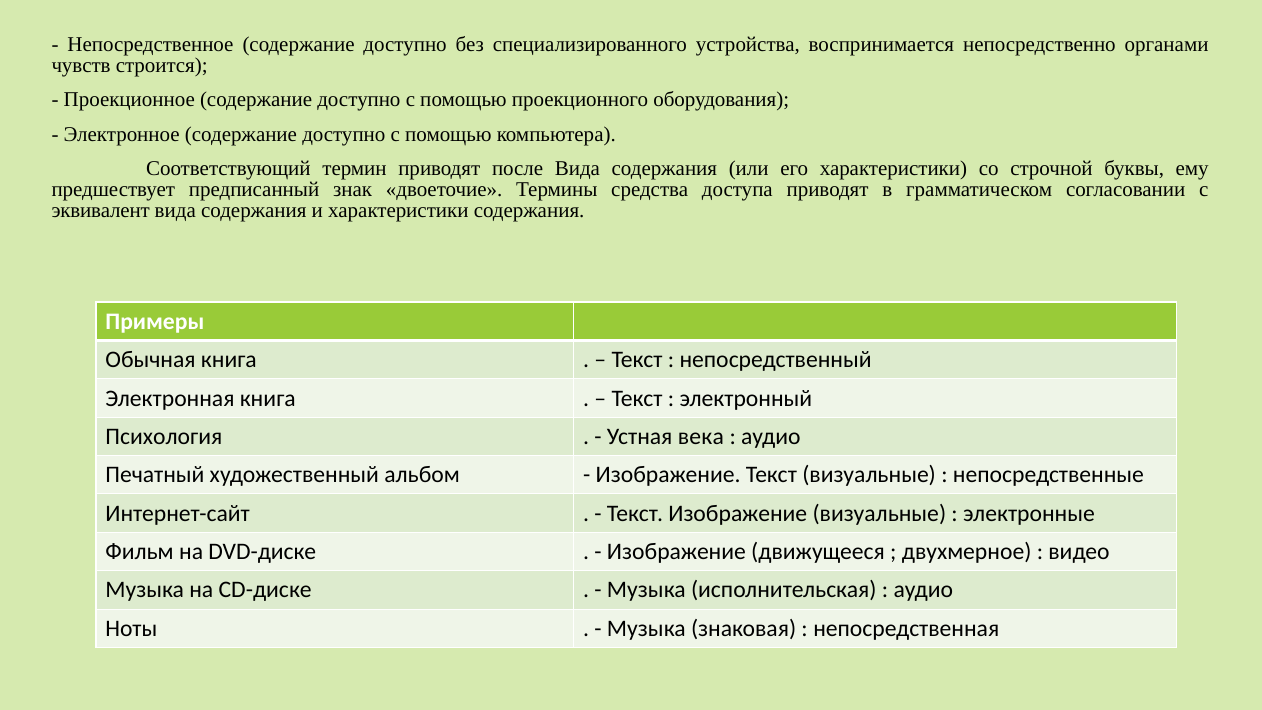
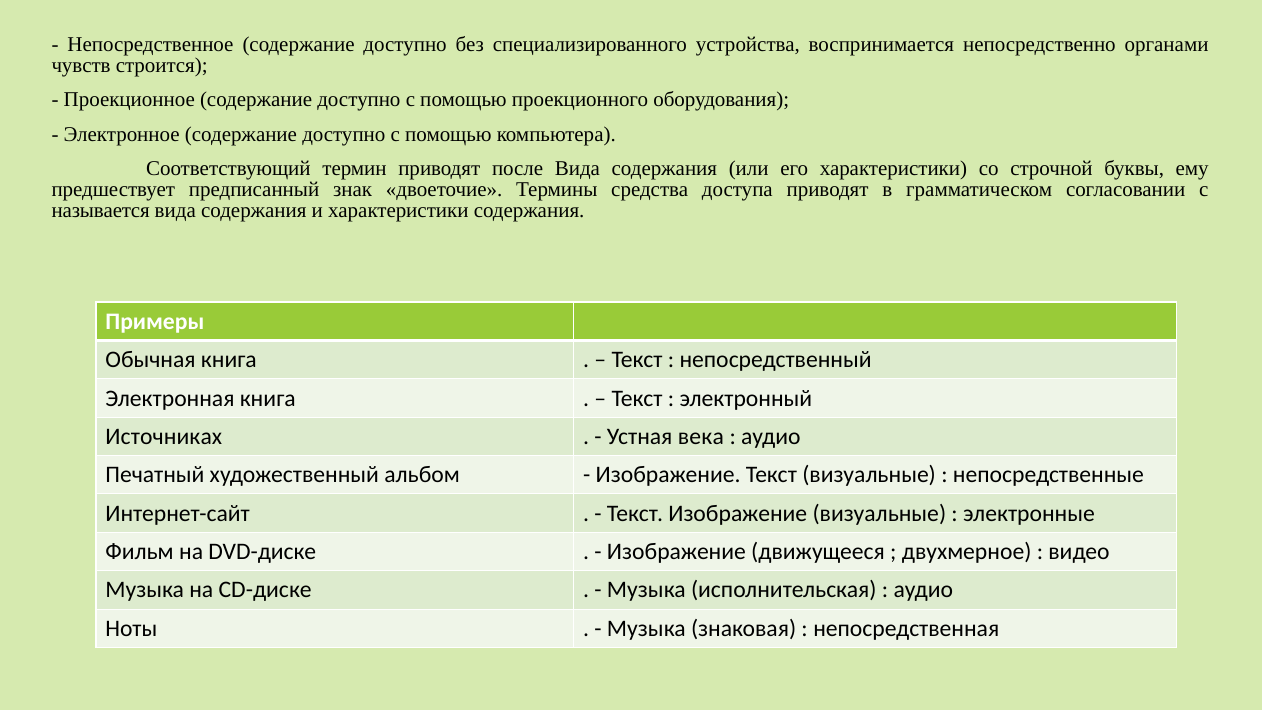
эквивалент: эквивалент -> называется
Психология: Психология -> Источниках
